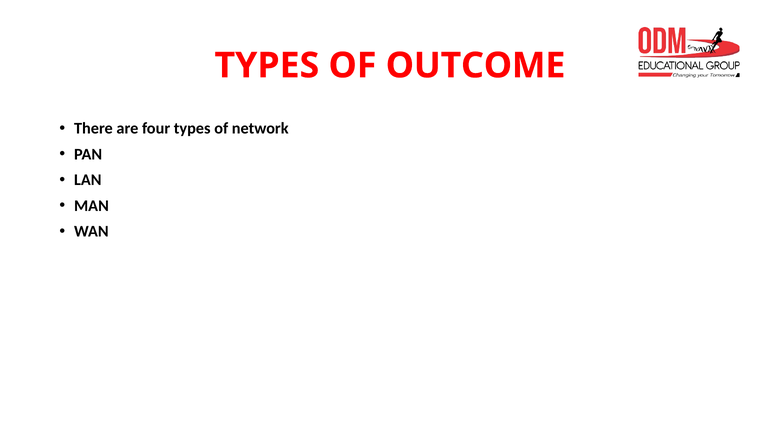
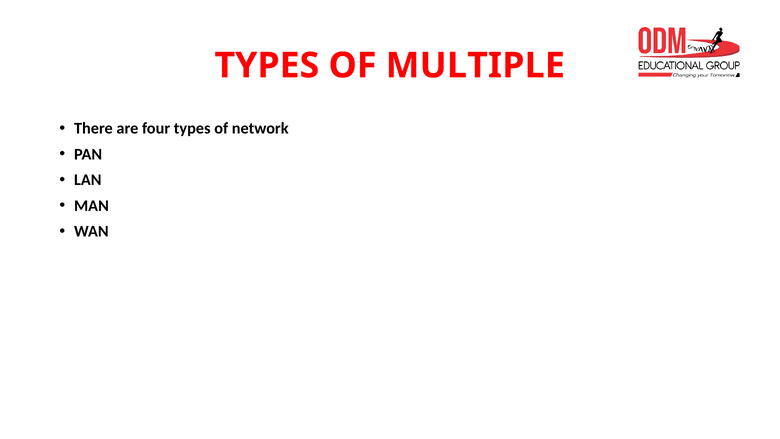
OUTCOME: OUTCOME -> MULTIPLE
